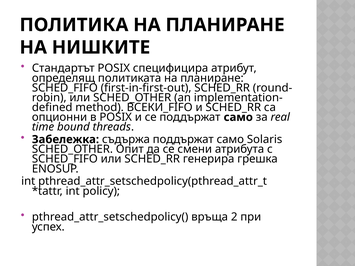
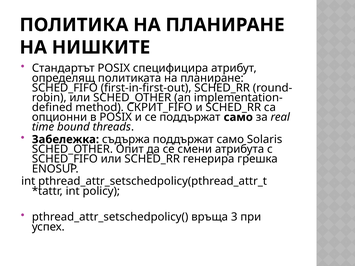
ВСЕКИ_FIFO: ВСЕКИ_FIFO -> СКРИТ_FIFO
2: 2 -> 3
